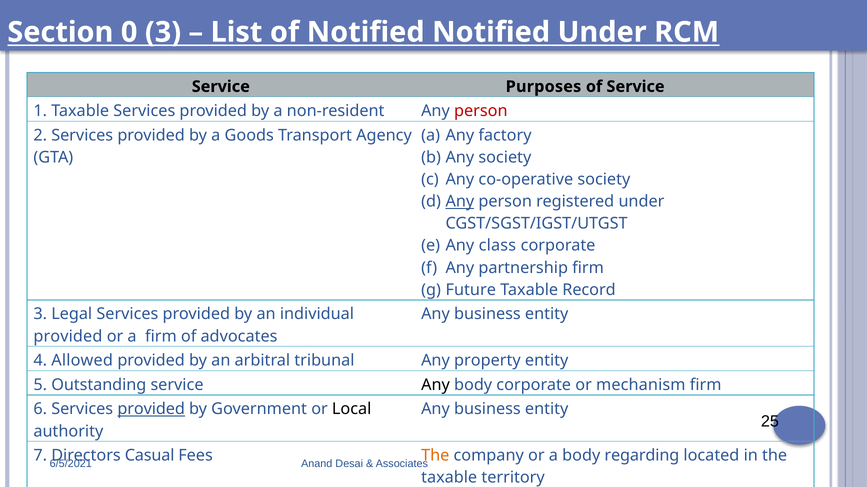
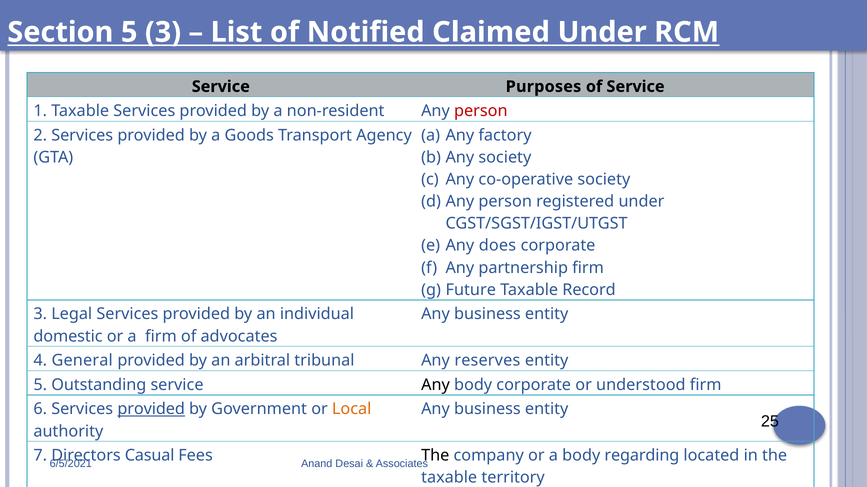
Section 0: 0 -> 5
Notified Notified: Notified -> Claimed
Any at (460, 202) underline: present -> none
class: class -> does
provided at (68, 337): provided -> domestic
Allowed: Allowed -> General
property: property -> reserves
mechanism: mechanism -> understood
Local colour: black -> orange
The at (435, 456) colour: orange -> black
